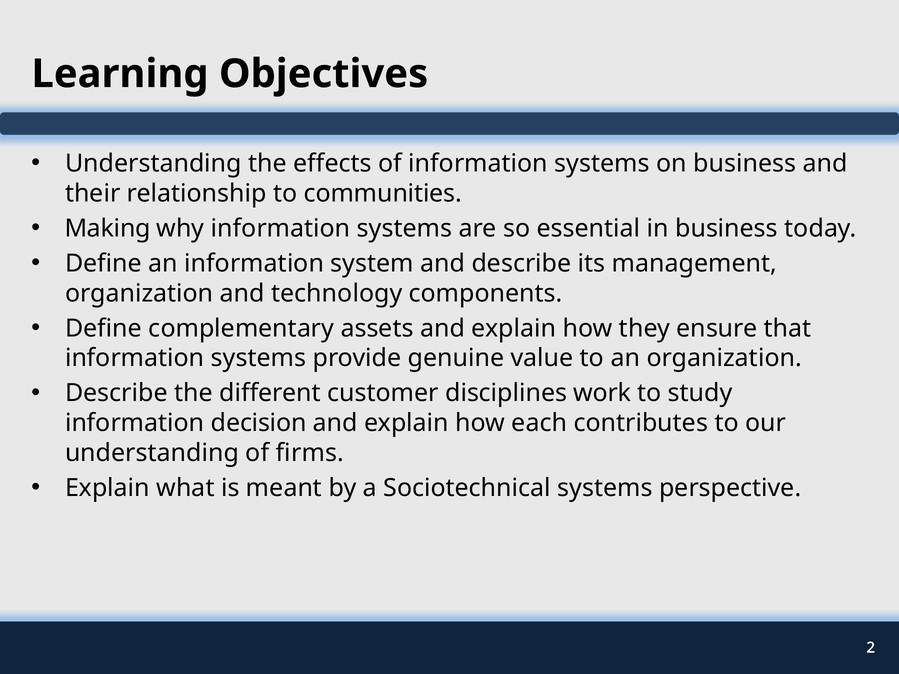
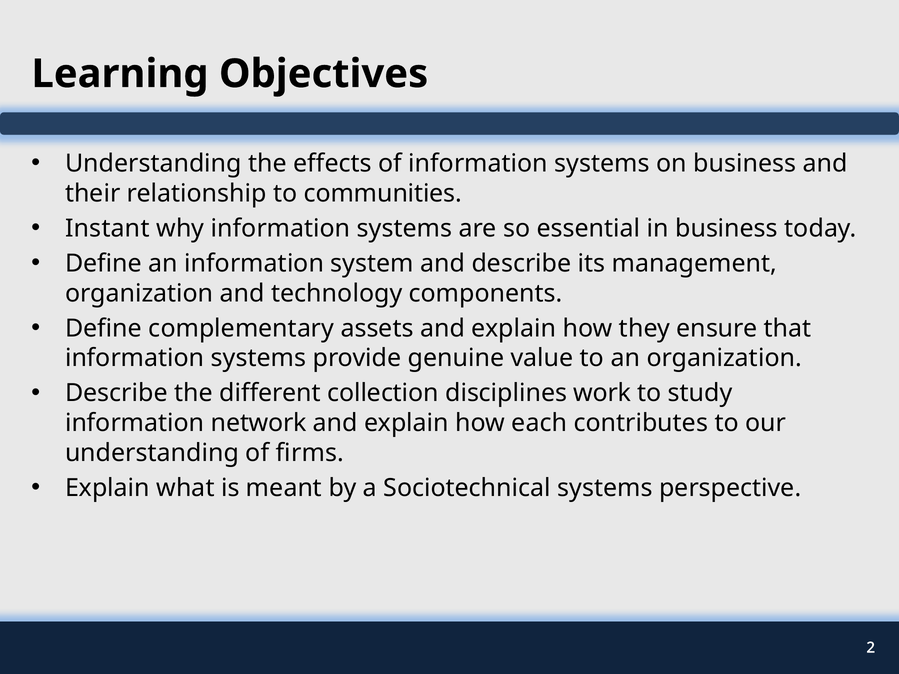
Making: Making -> Instant
customer: customer -> collection
decision: decision -> network
